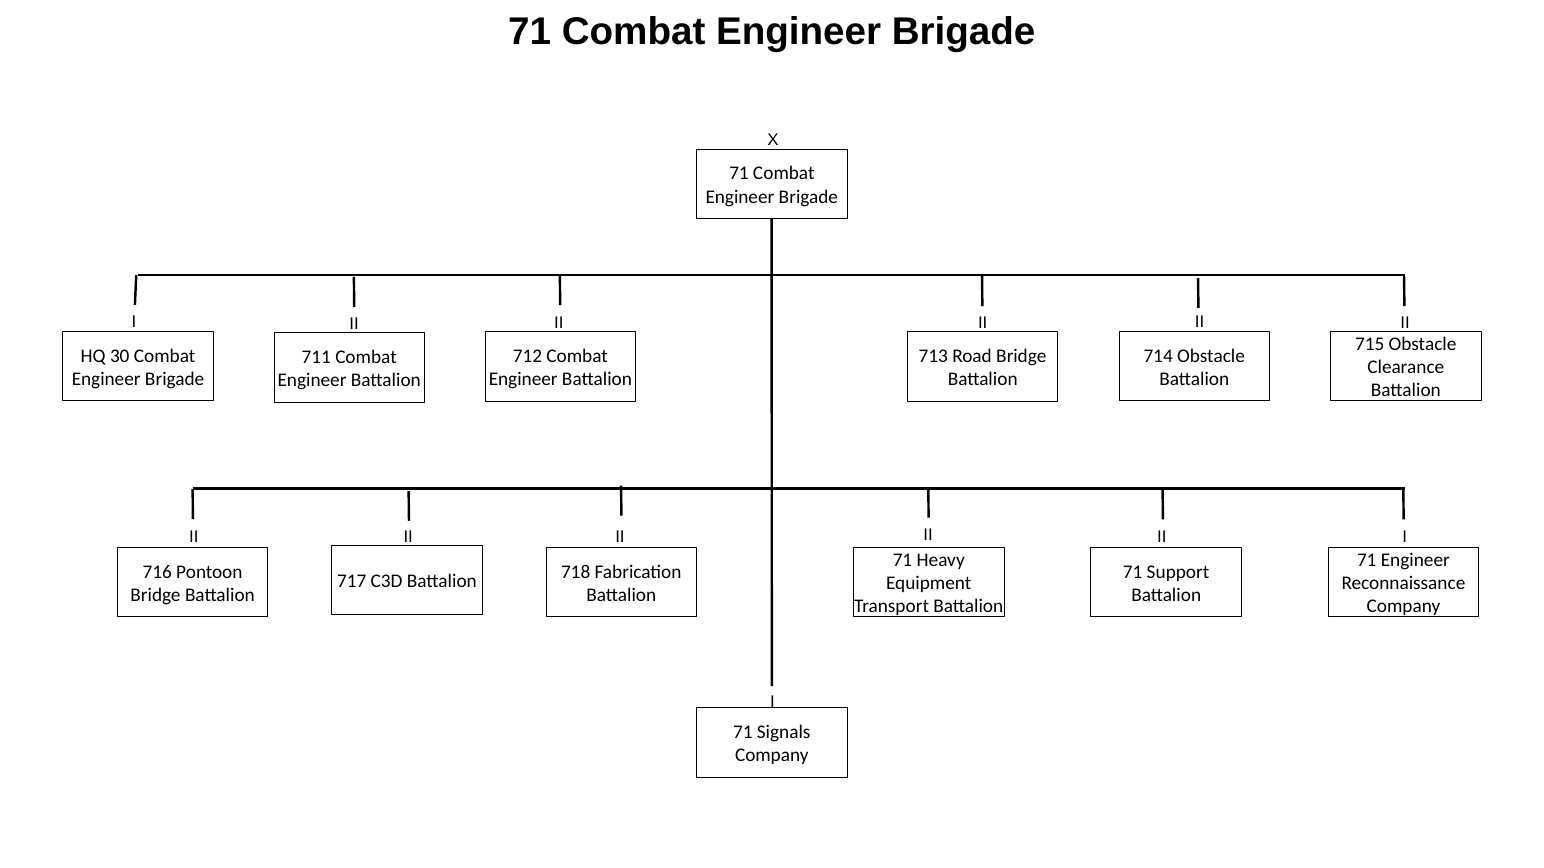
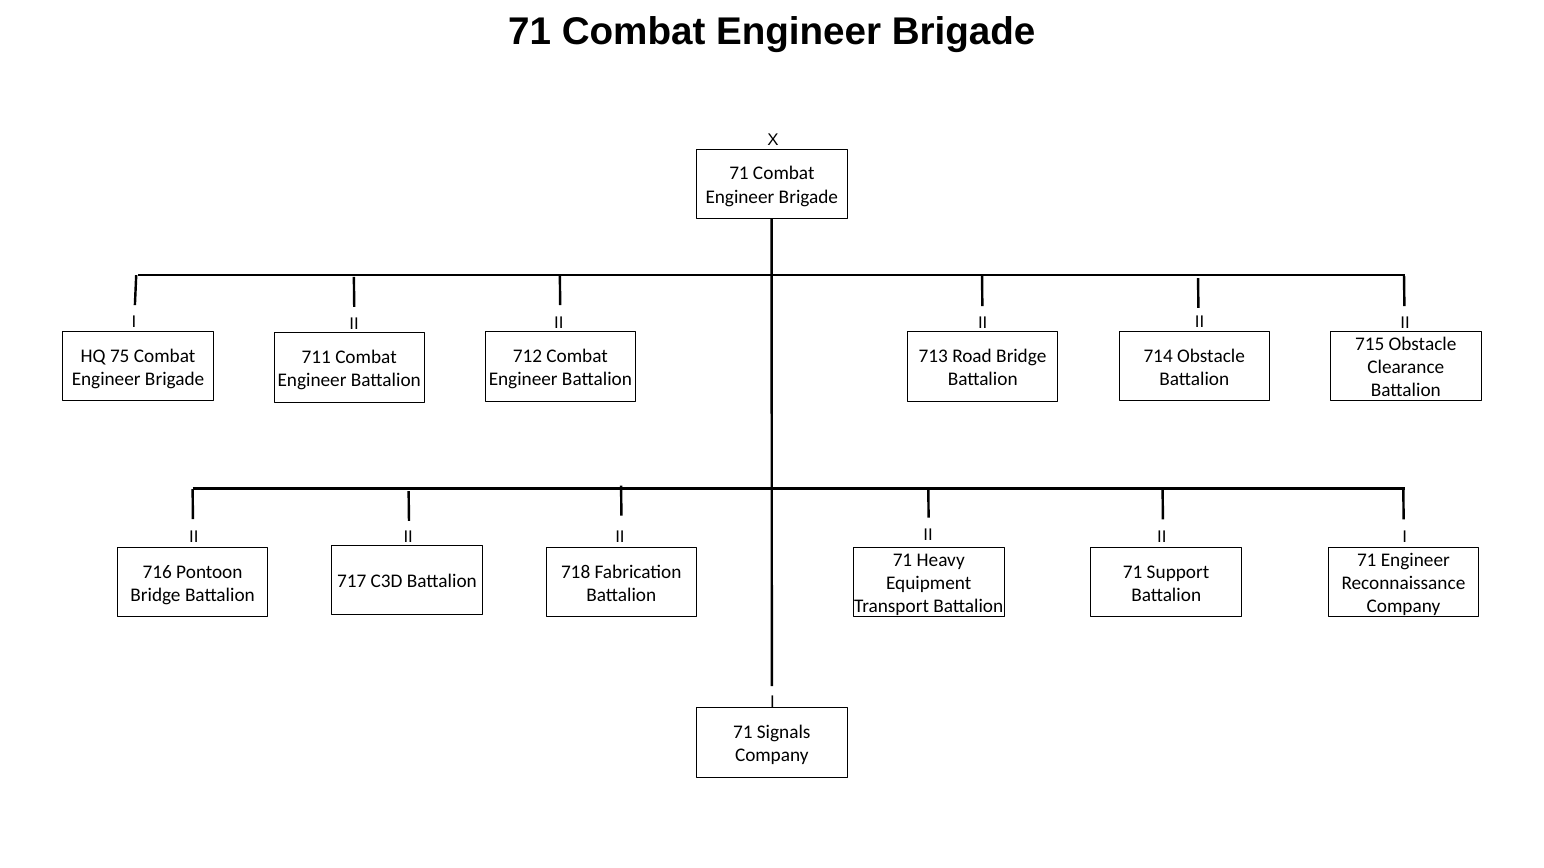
30: 30 -> 75
